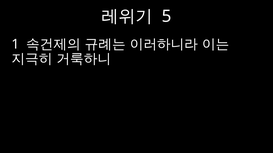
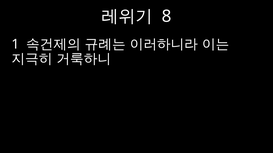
5: 5 -> 8
